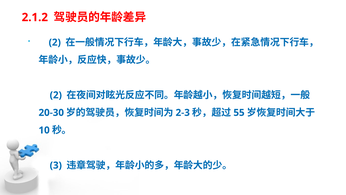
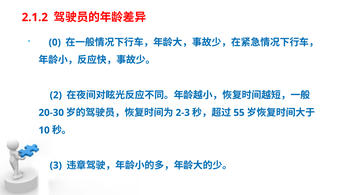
2 at (55, 42): 2 -> 0
